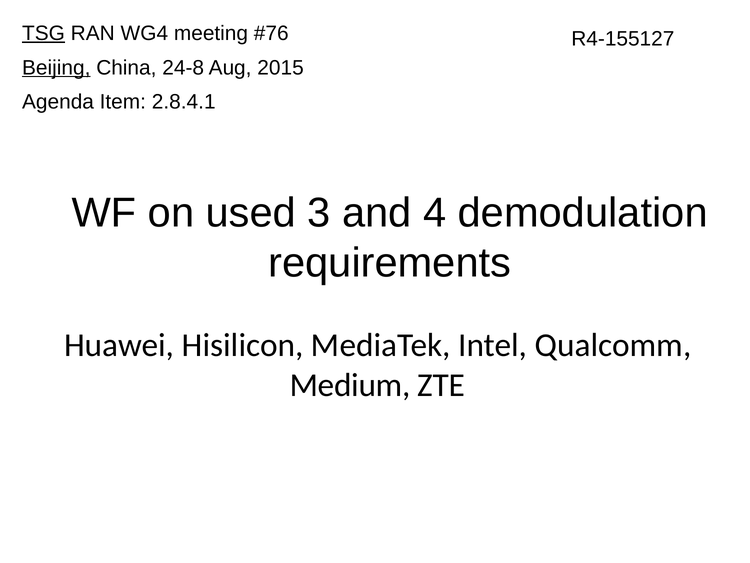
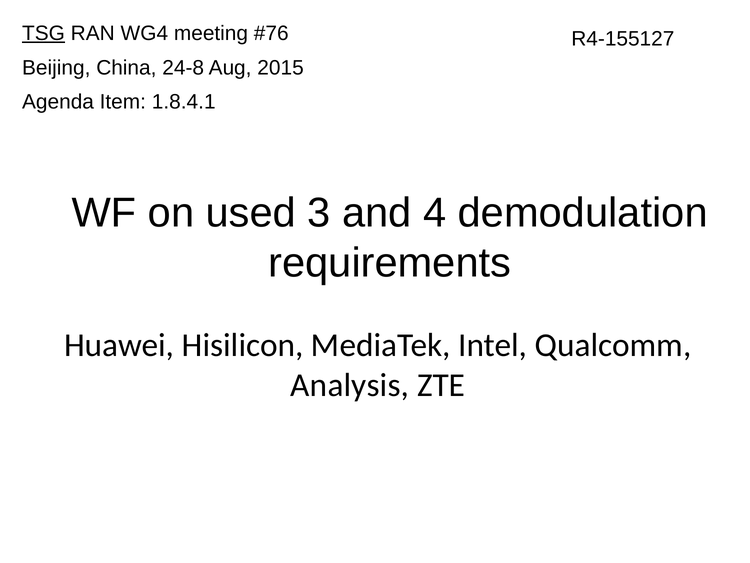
Beijing underline: present -> none
2.8.4.1: 2.8.4.1 -> 1.8.4.1
Medium: Medium -> Analysis
